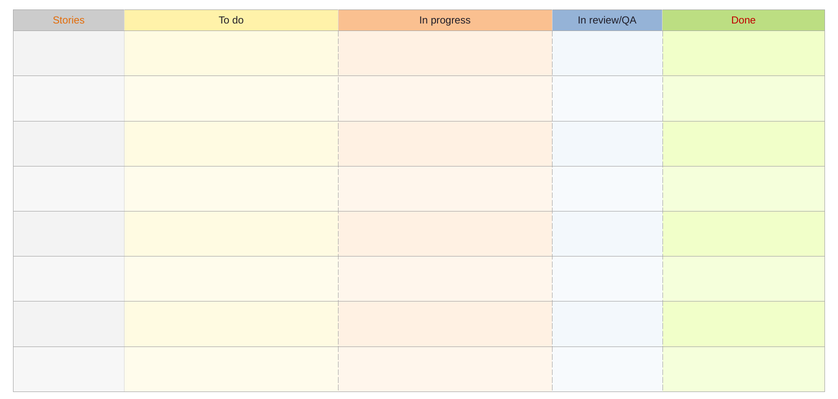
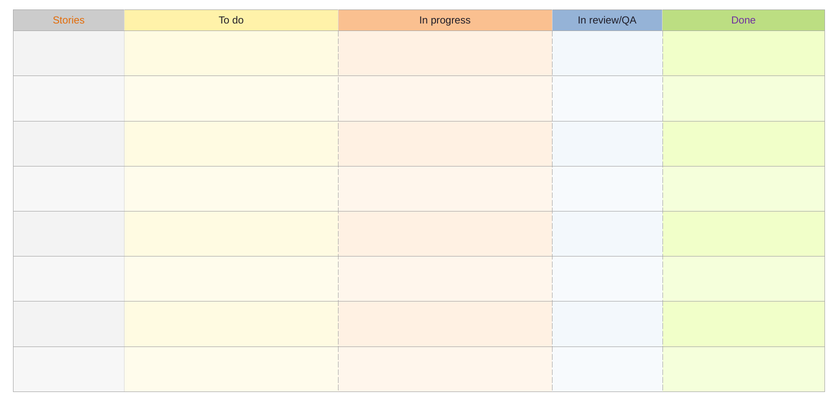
Done colour: red -> purple
